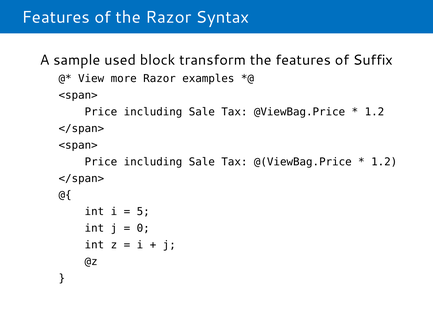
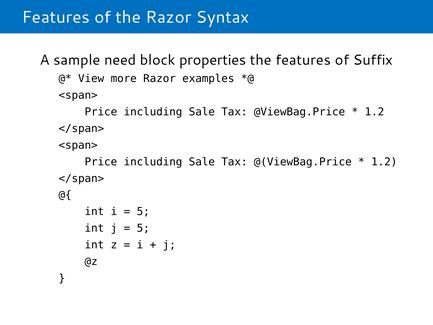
used: used -> need
transform: transform -> properties
0 at (143, 228): 0 -> 5
